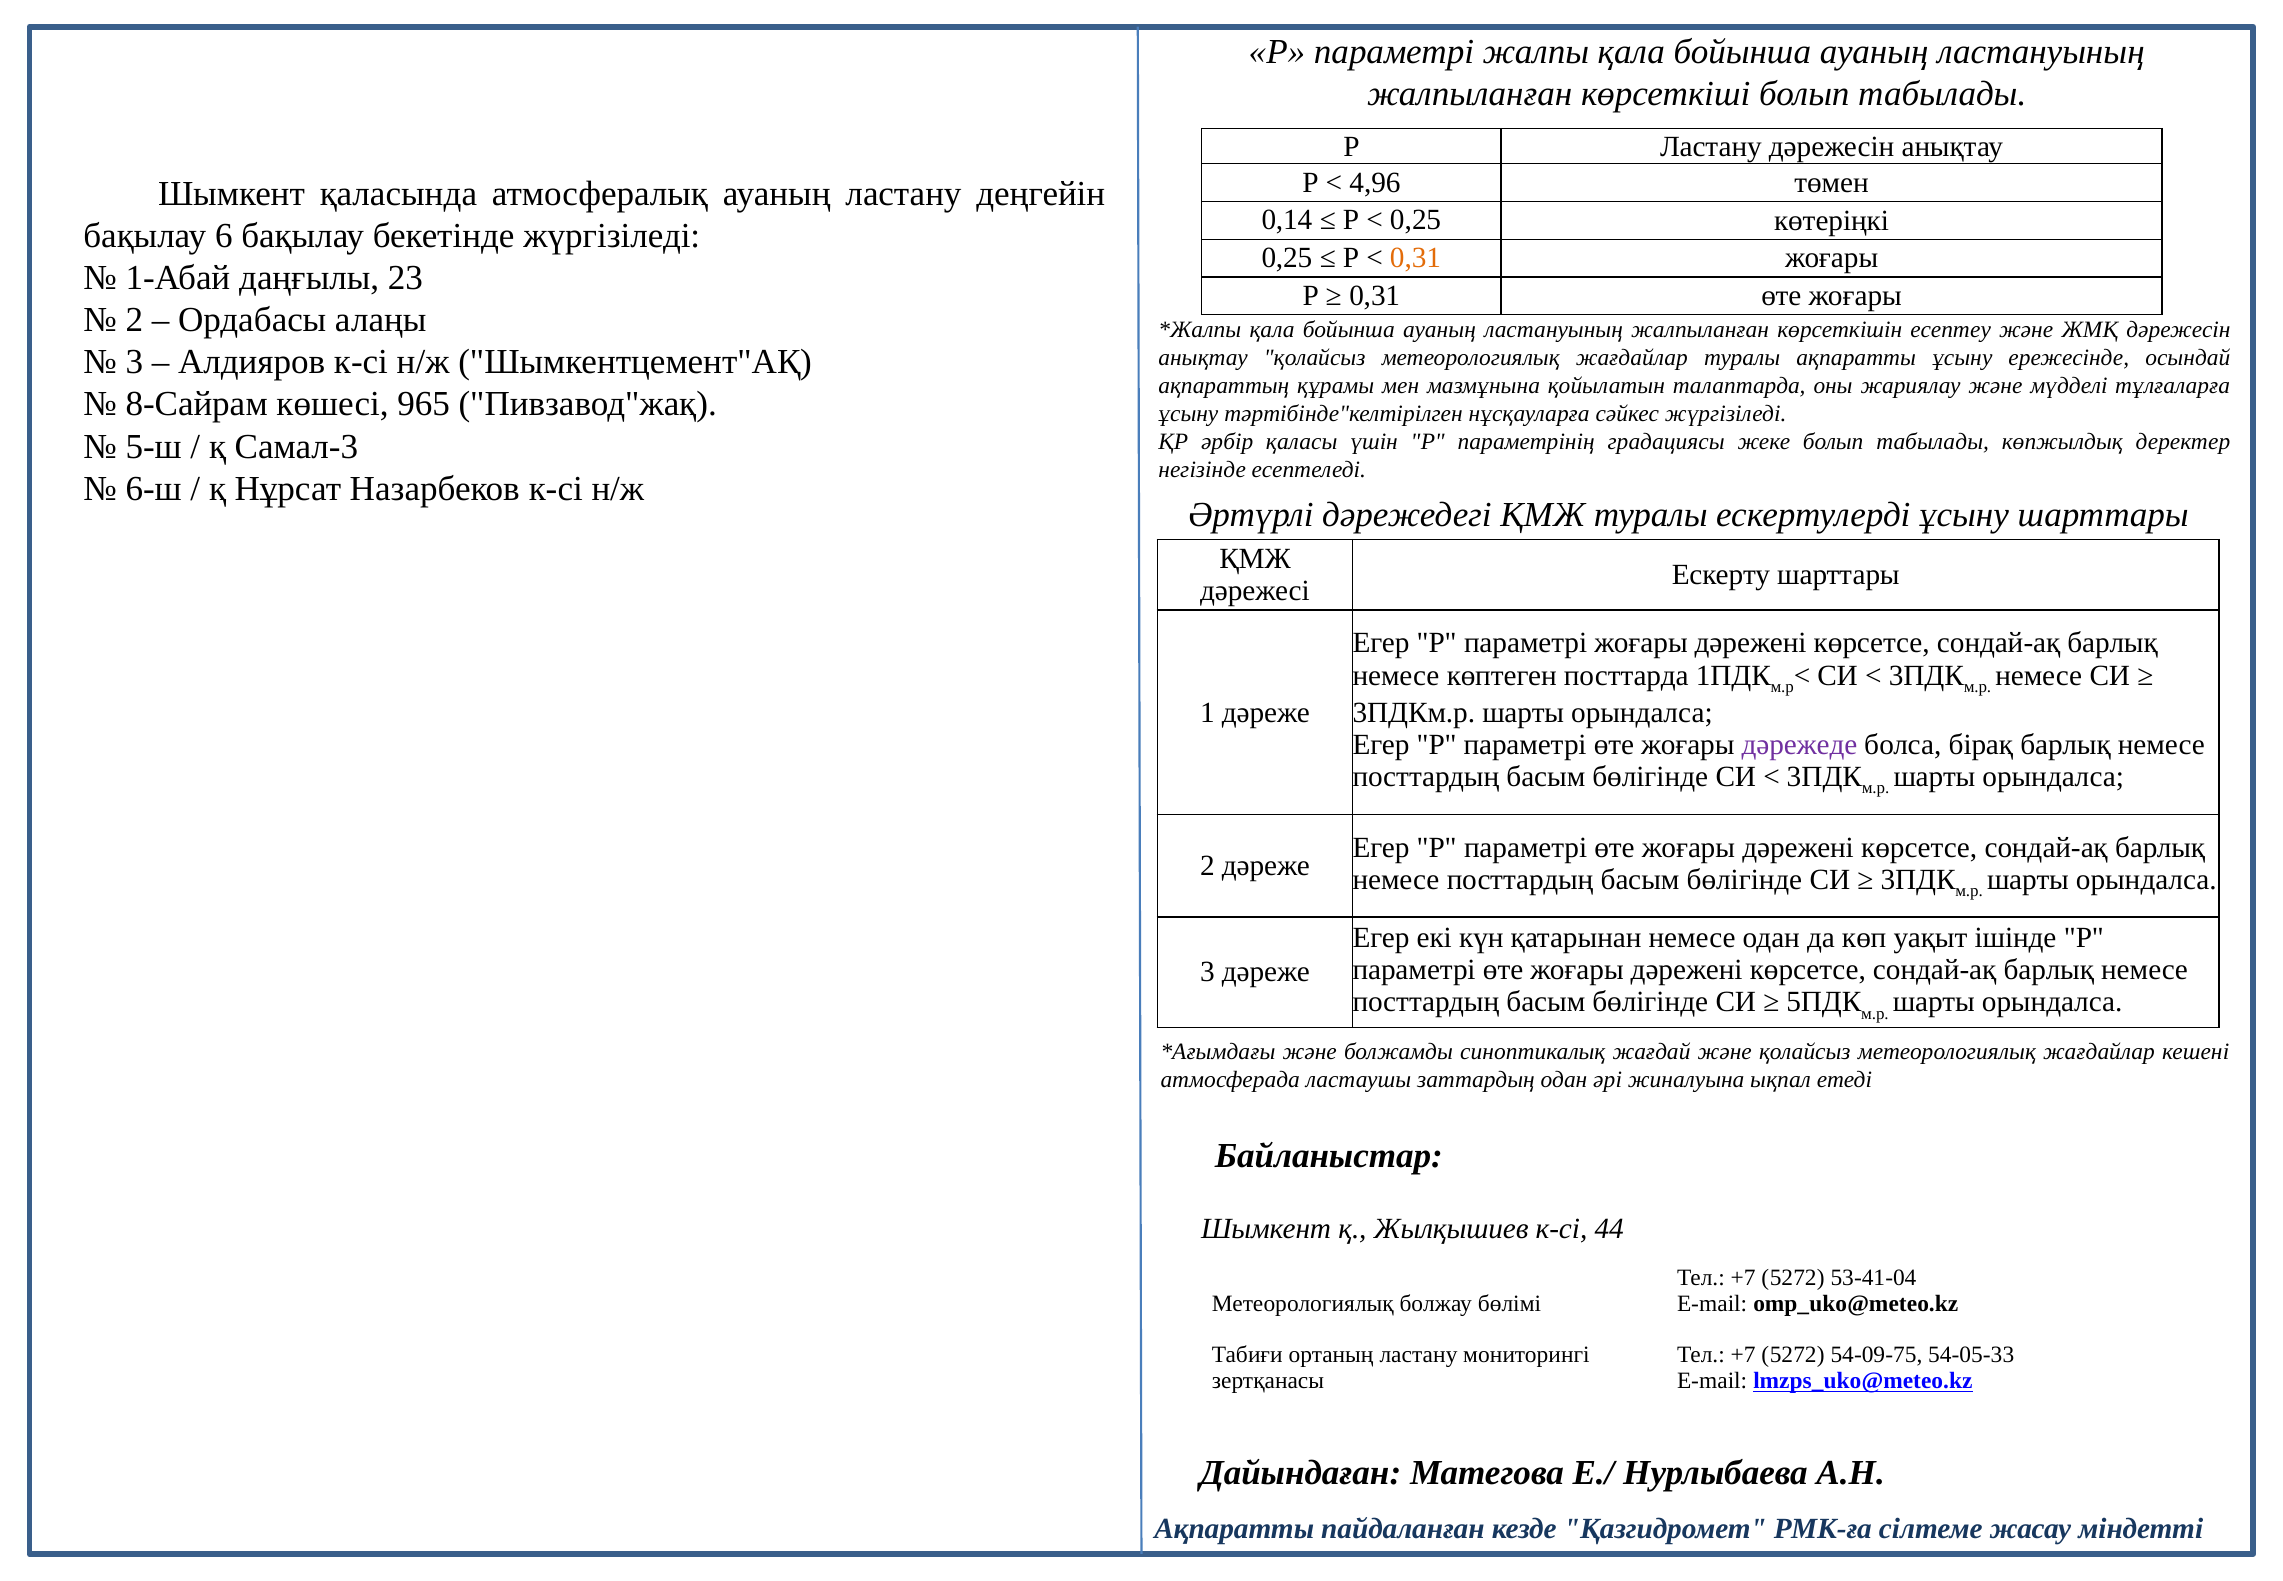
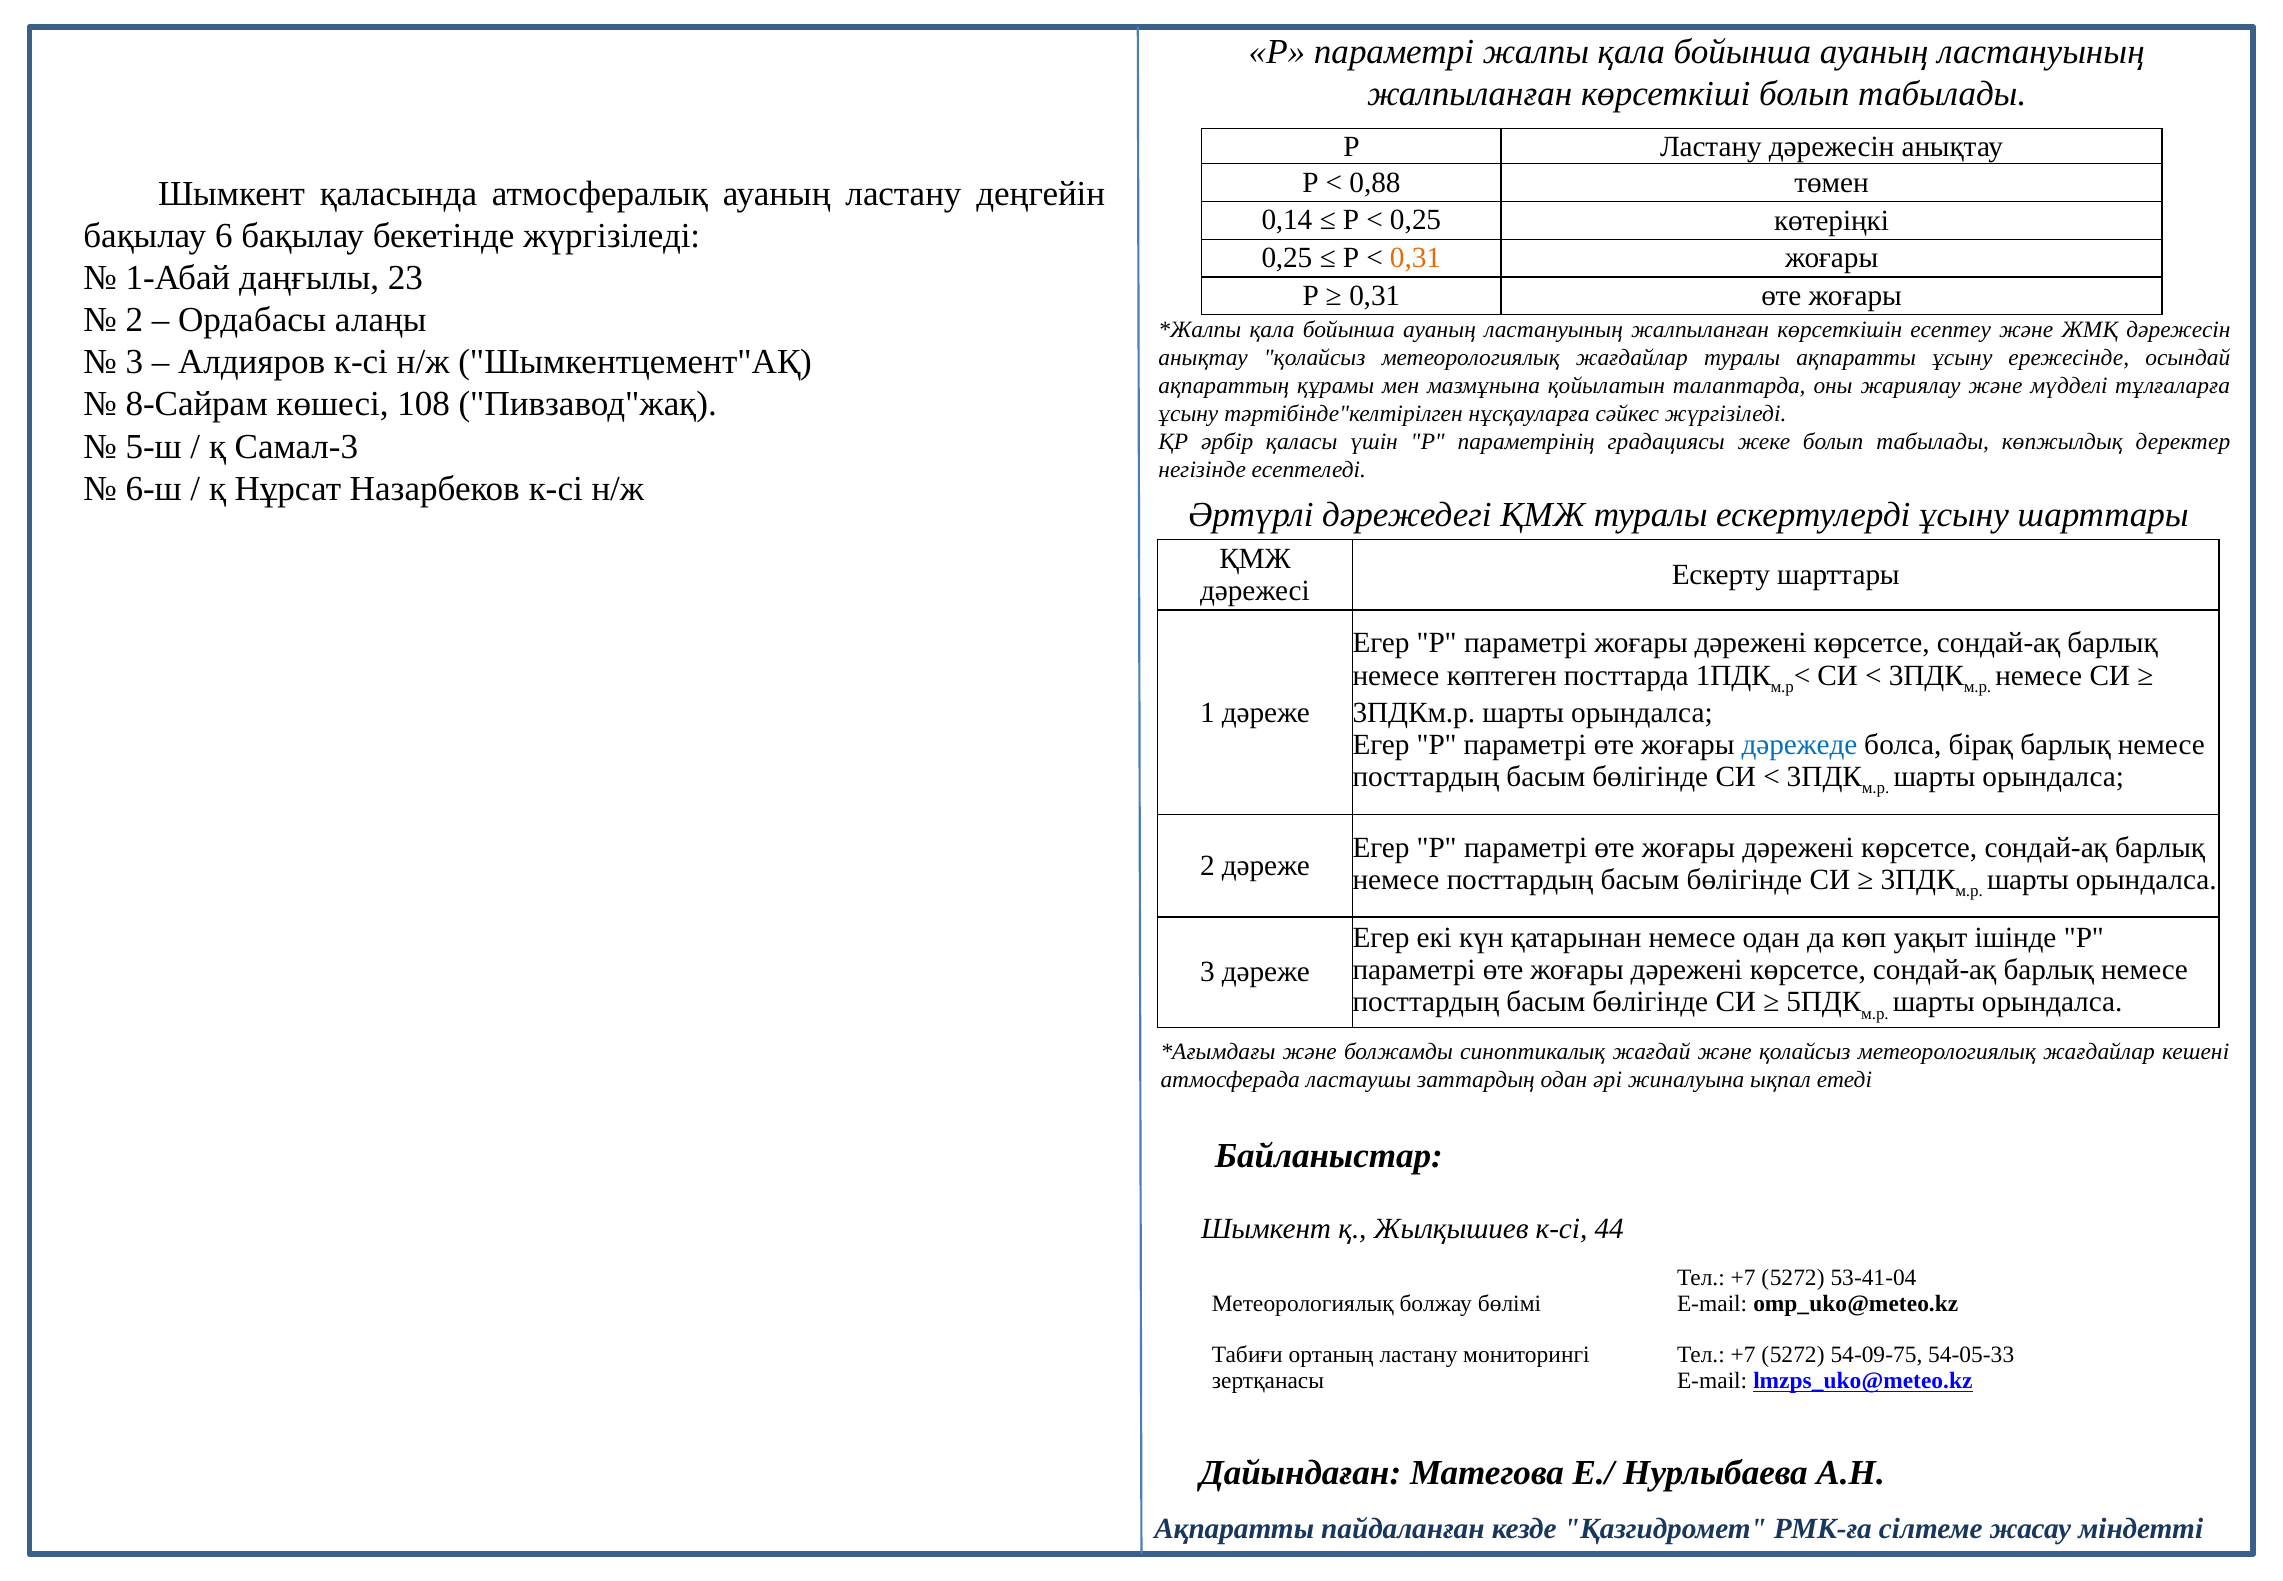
4,96: 4,96 -> 0,88
965: 965 -> 108
дәрежеде colour: purple -> blue
